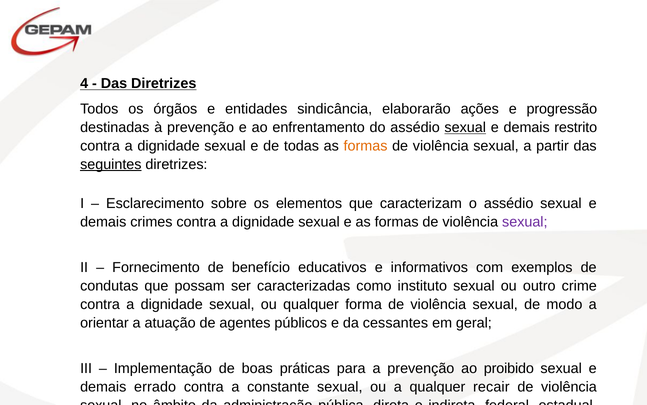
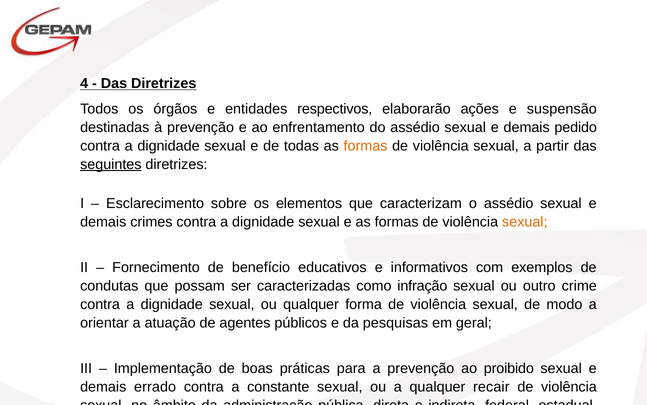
sindicância: sindicância -> respectivos
progressão: progressão -> suspensão
sexual at (465, 127) underline: present -> none
restrito: restrito -> pedido
sexual at (525, 222) colour: purple -> orange
instituto: instituto -> infração
cessantes: cessantes -> pesquisas
